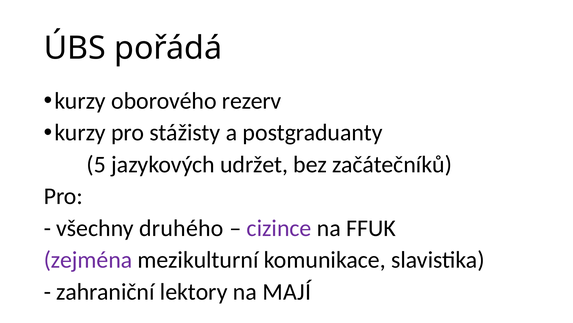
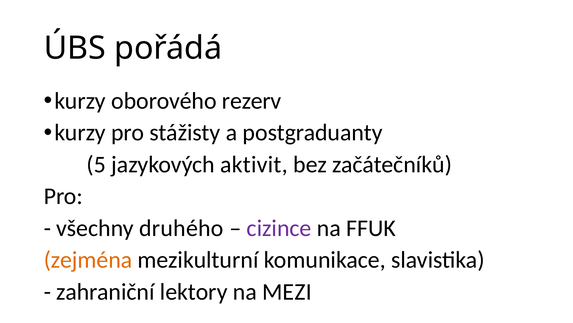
udržet: udržet -> aktivit
zejména colour: purple -> orange
MAJÍ: MAJÍ -> MEZI
